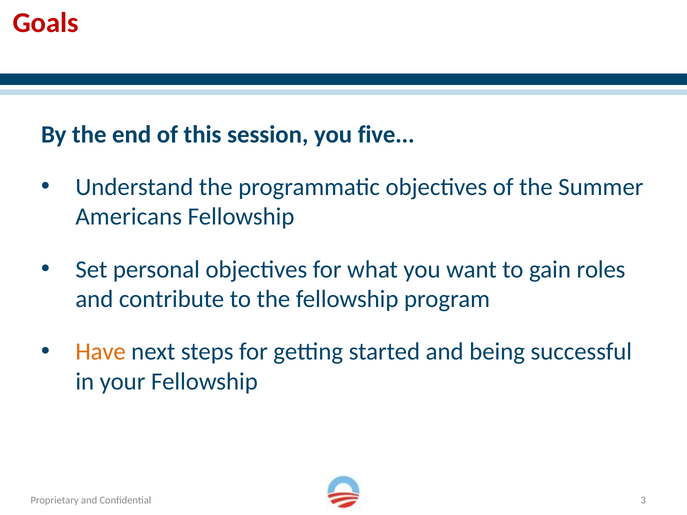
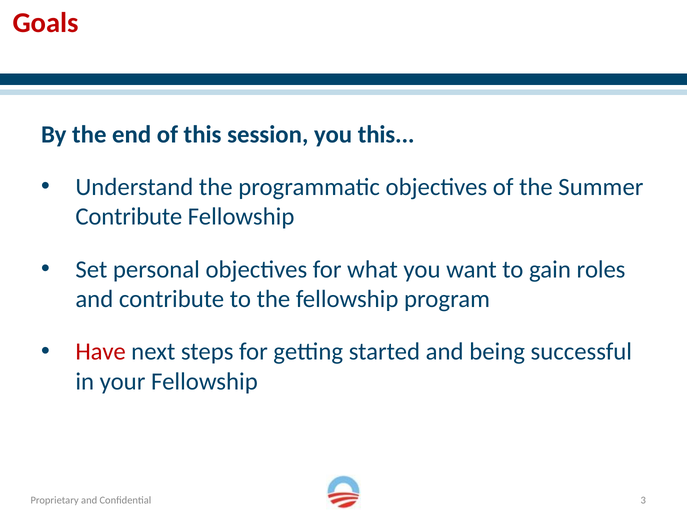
you five: five -> this
Americans at (129, 217): Americans -> Contribute
Have colour: orange -> red
